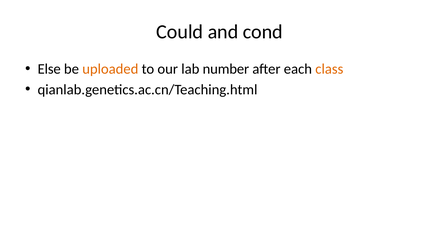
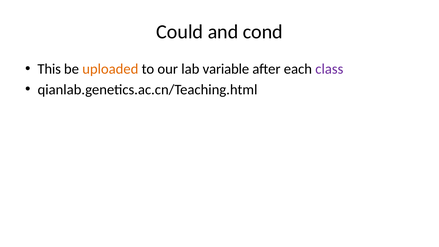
Else: Else -> This
number: number -> variable
class colour: orange -> purple
